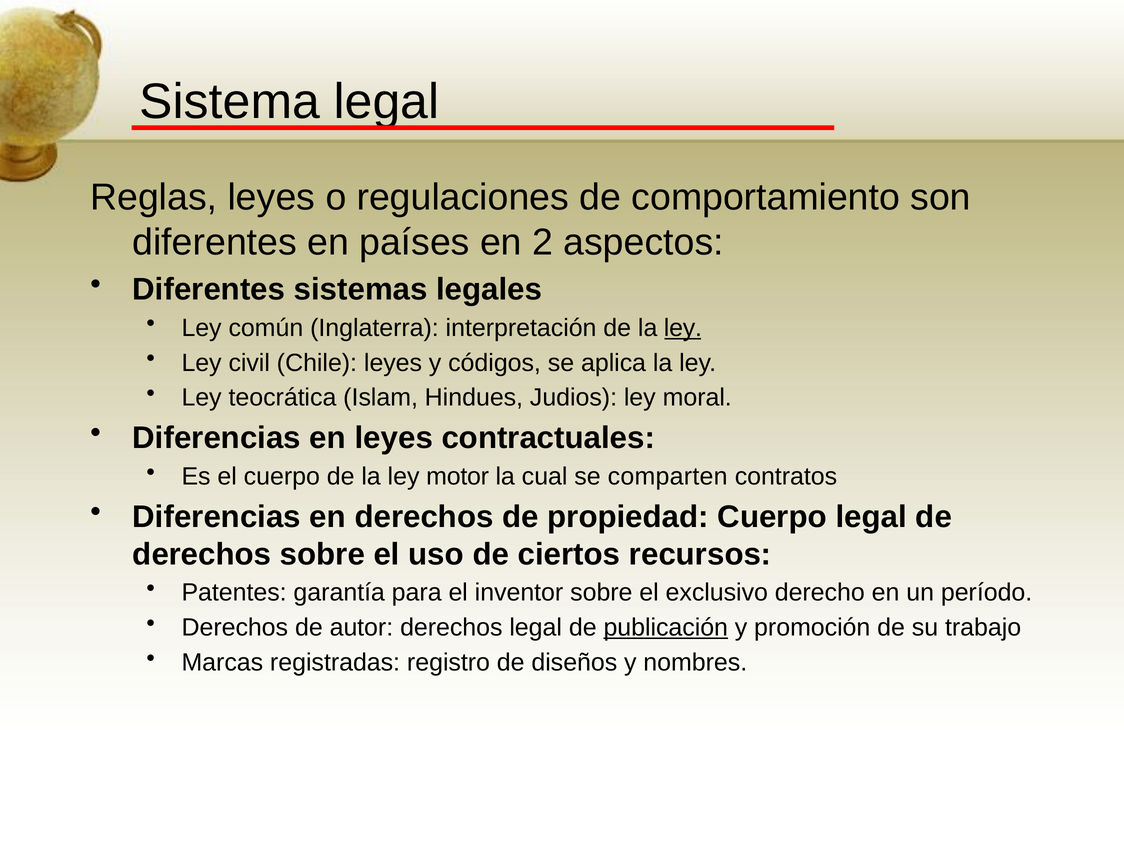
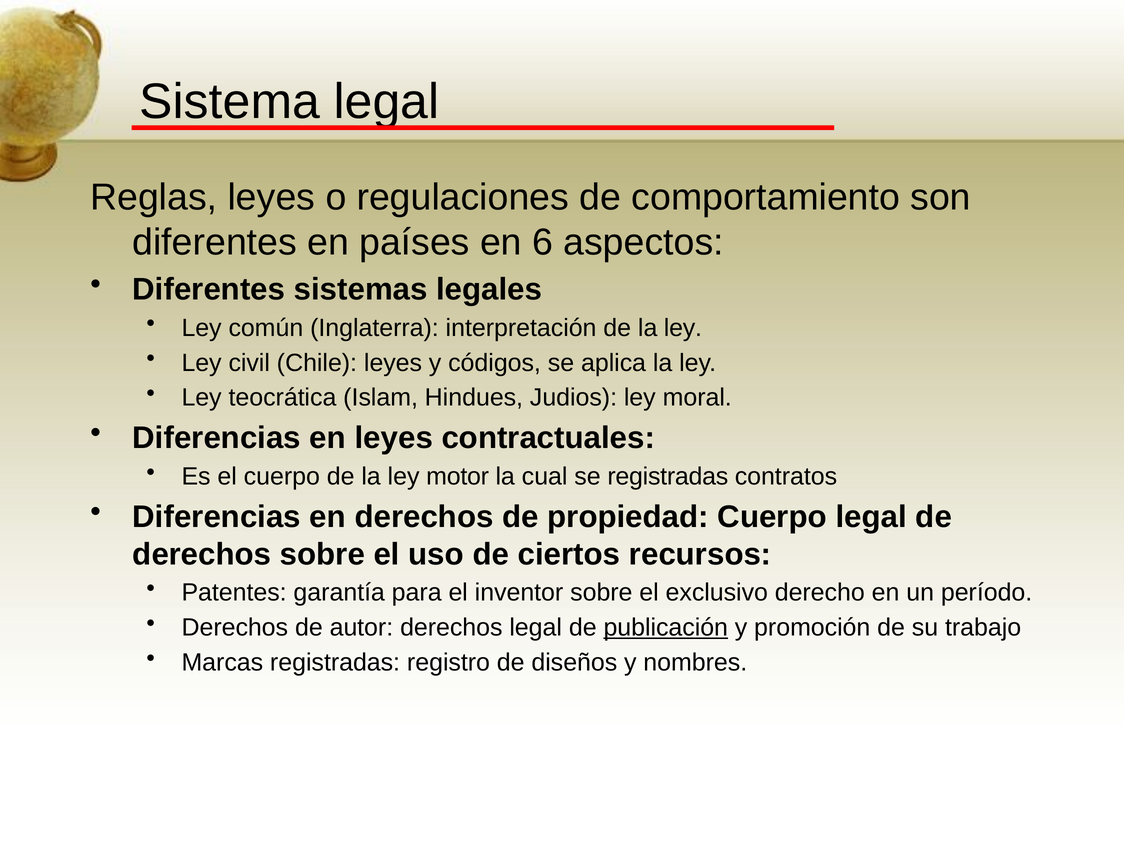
2: 2 -> 6
ley at (683, 328) underline: present -> none
se comparten: comparten -> registradas
